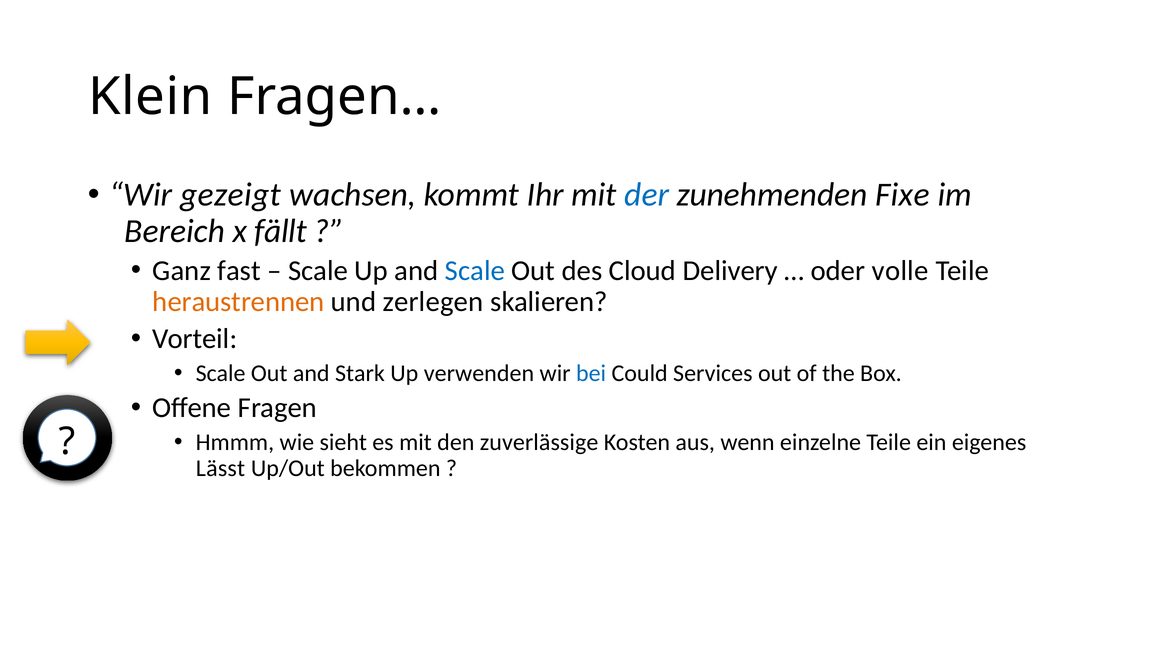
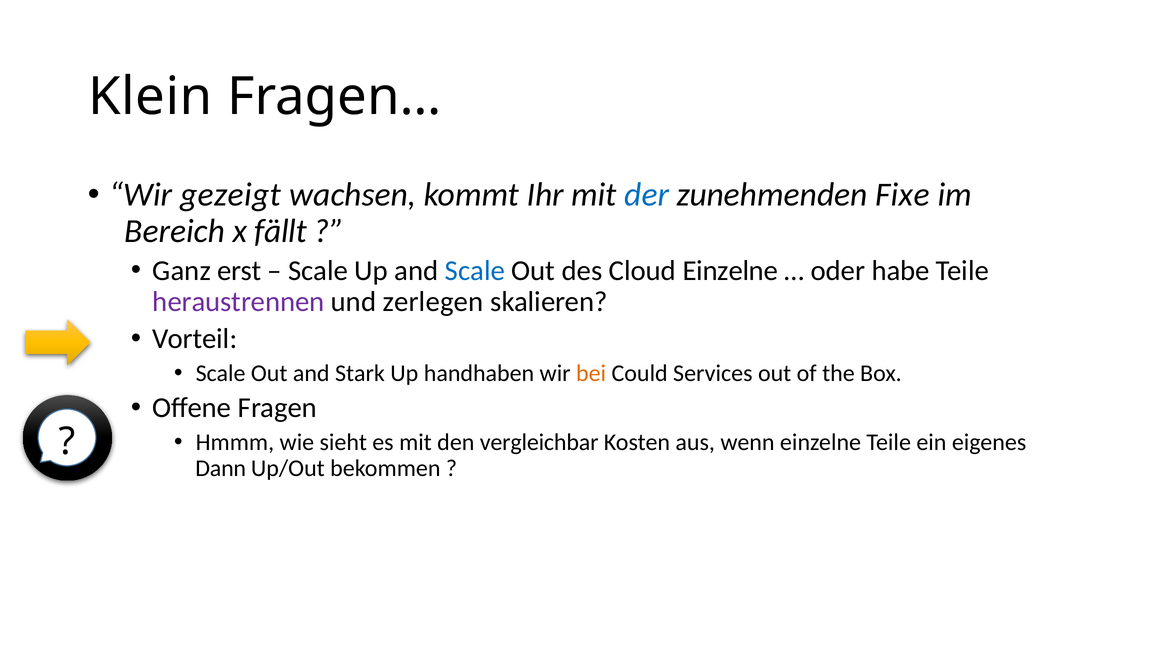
fast: fast -> erst
Cloud Delivery: Delivery -> Einzelne
volle: volle -> habe
heraustrennen colour: orange -> purple
verwenden: verwenden -> handhaben
bei colour: blue -> orange
zuverlässige: zuverlässige -> vergleichbar
Lässt: Lässt -> Dann
